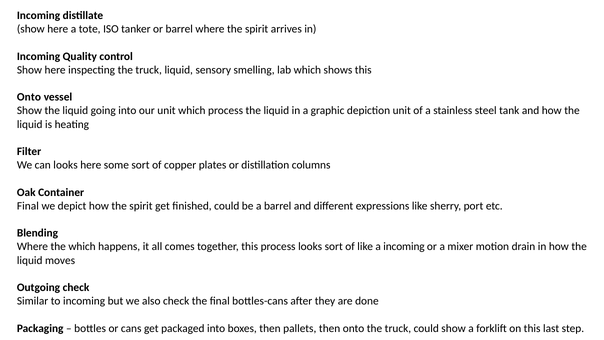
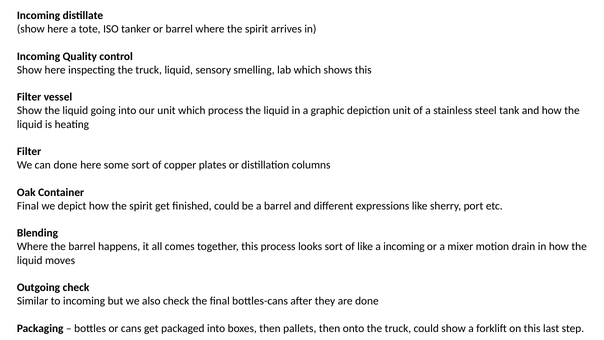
Onto at (29, 97): Onto -> Filter
can looks: looks -> done
the which: which -> barrel
